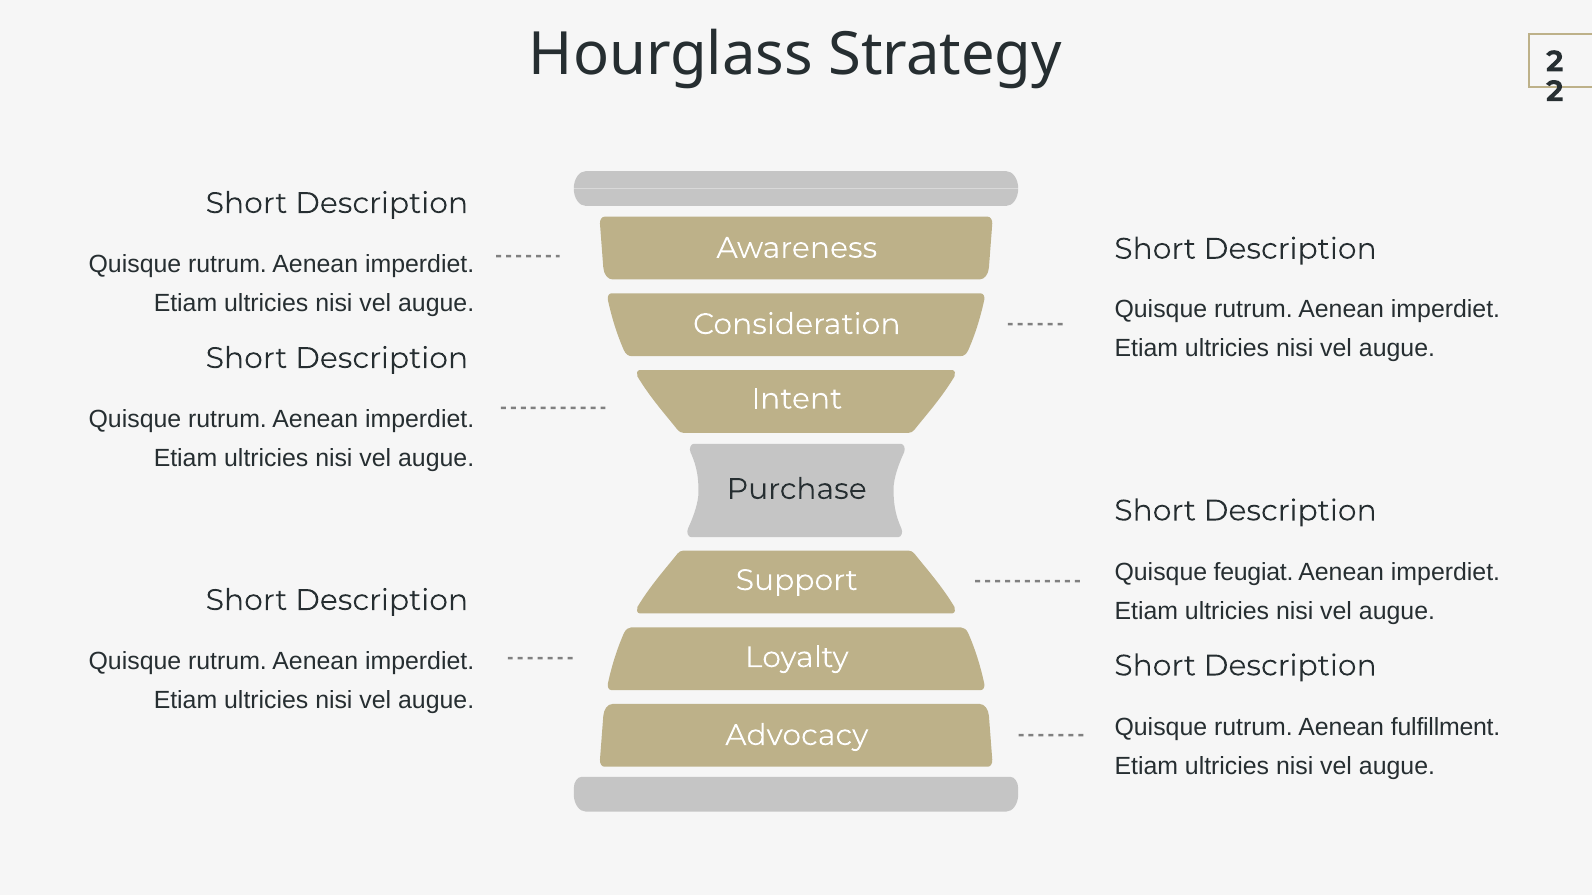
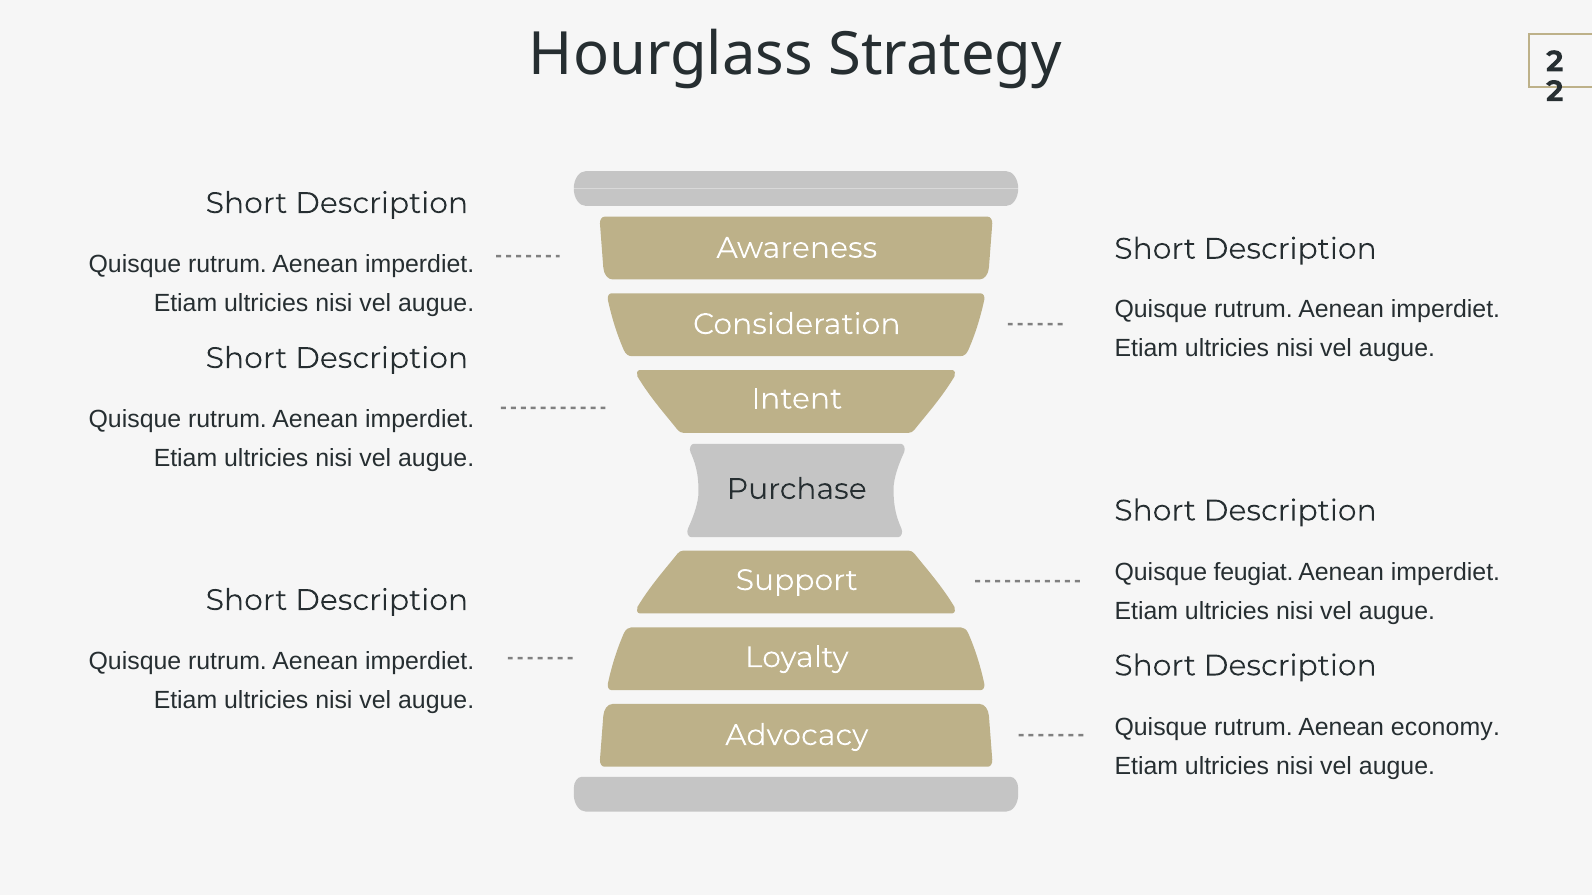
fulfillment: fulfillment -> economy
